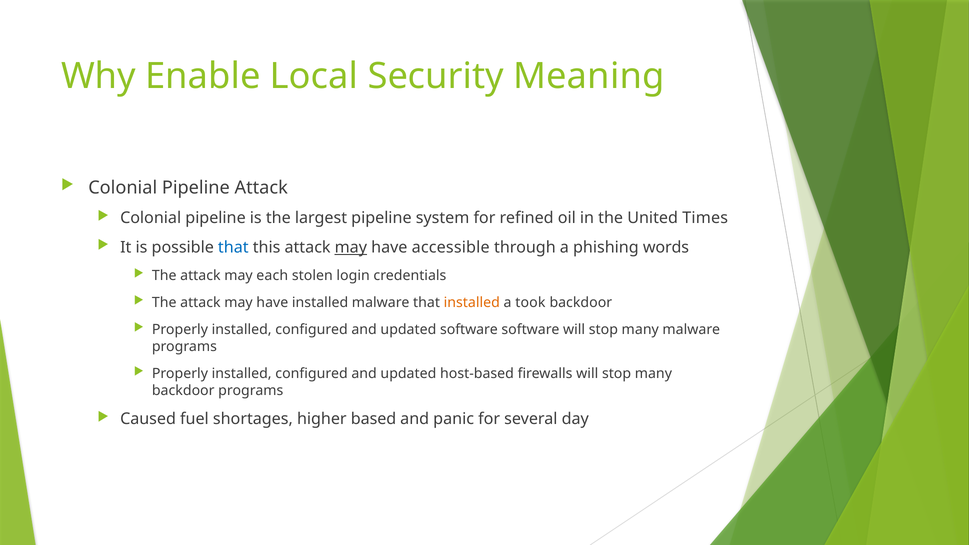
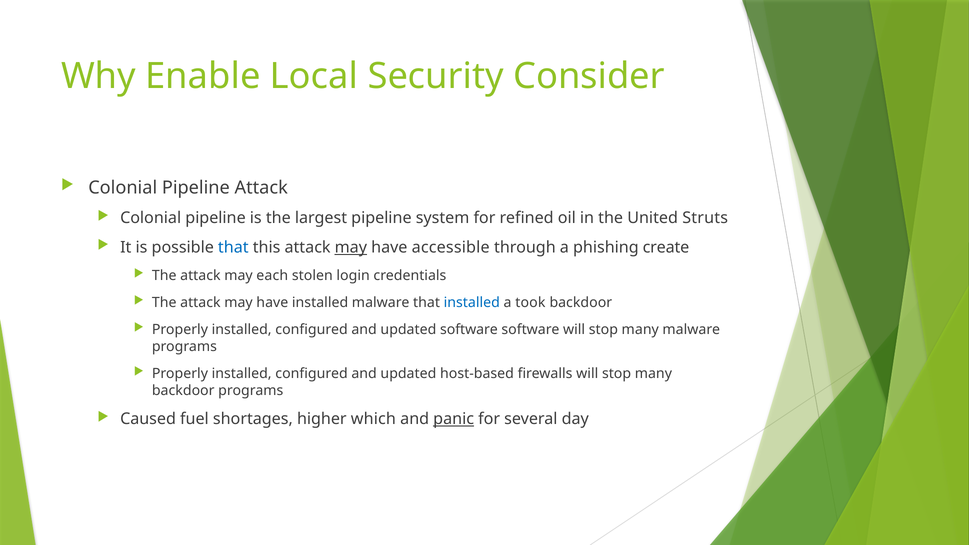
Meaning: Meaning -> Consider
Times: Times -> Struts
words: words -> create
installed at (472, 303) colour: orange -> blue
based: based -> which
panic underline: none -> present
